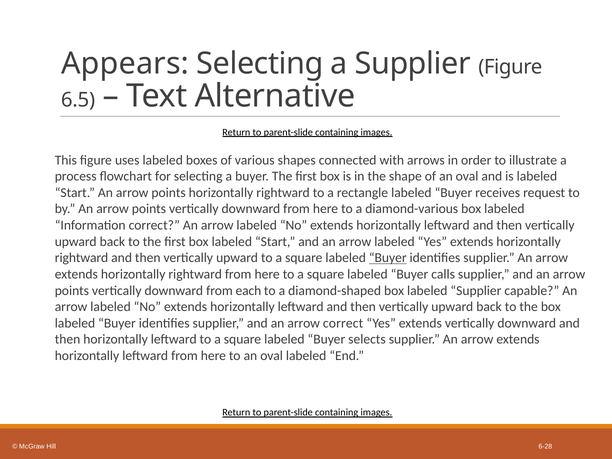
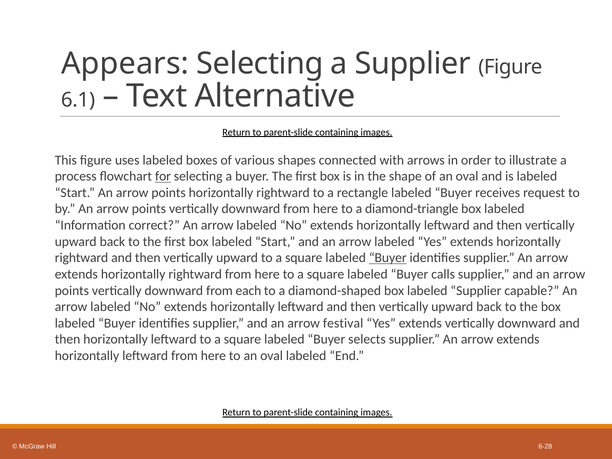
6.5: 6.5 -> 6.1
for underline: none -> present
diamond-various: diamond-various -> diamond-triangle
arrow correct: correct -> festival
